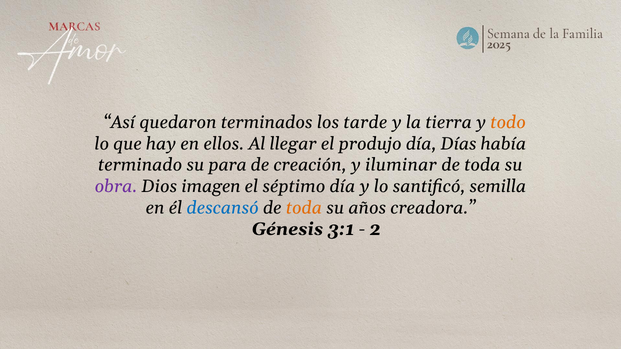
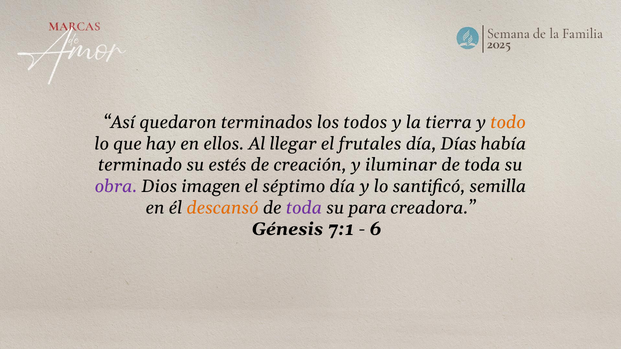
tarde: tarde -> todos
produjo: produjo -> frutales
para: para -> estés
descansó colour: blue -> orange
toda at (304, 208) colour: orange -> purple
años: años -> para
3:1: 3:1 -> 7:1
2: 2 -> 6
